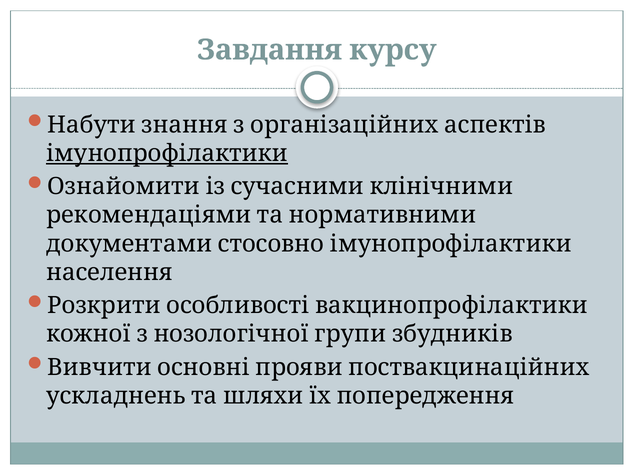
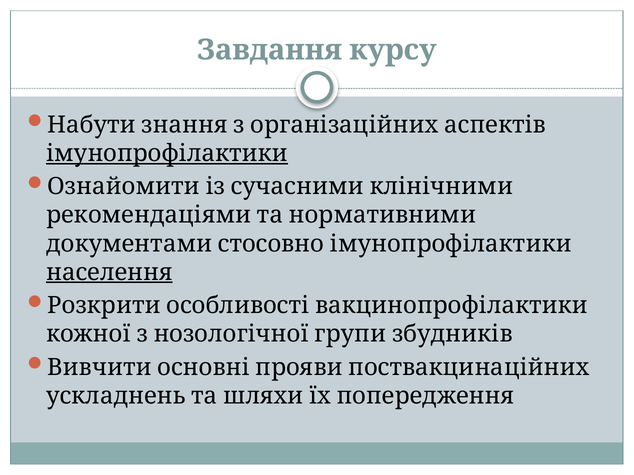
населення underline: none -> present
